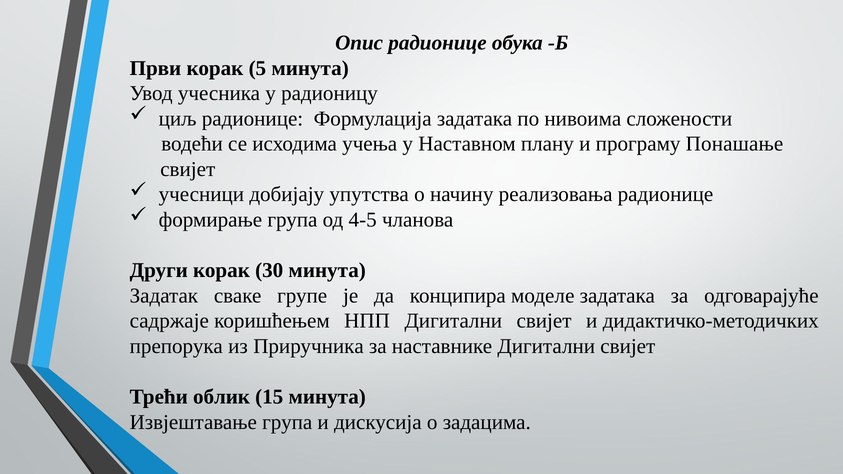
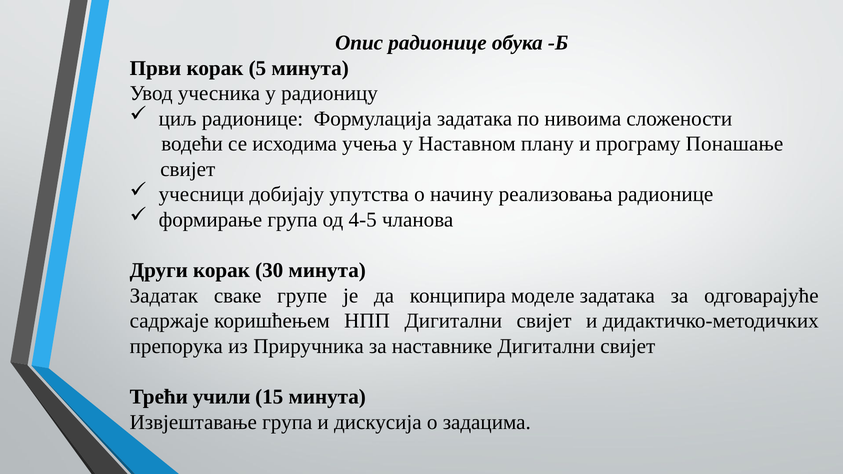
облик: облик -> учили
